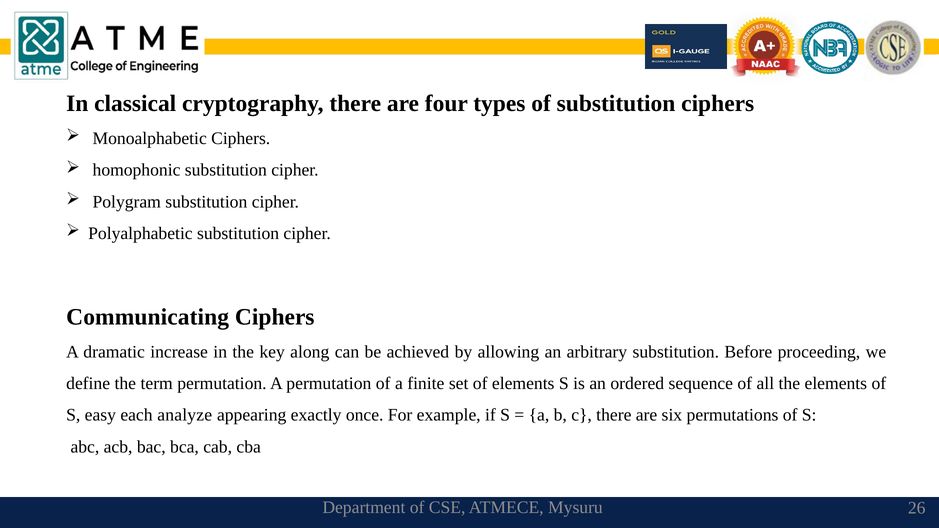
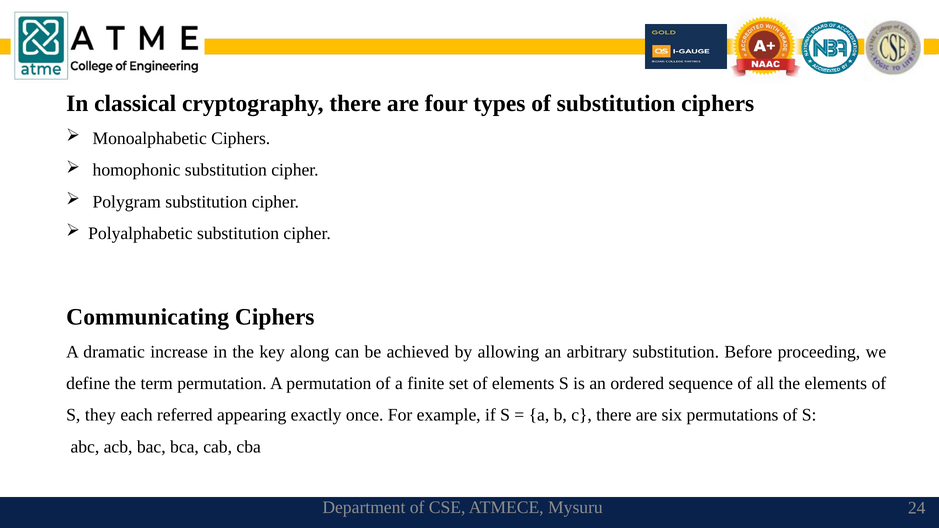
easy: easy -> they
analyze: analyze -> referred
26: 26 -> 24
